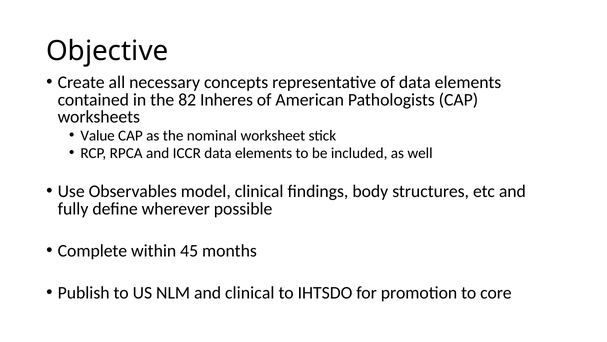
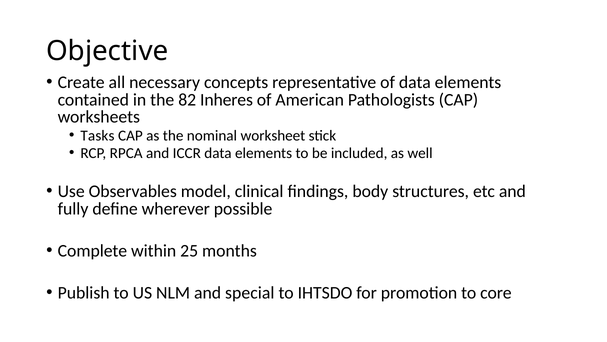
Value: Value -> Tasks
45: 45 -> 25
and clinical: clinical -> special
